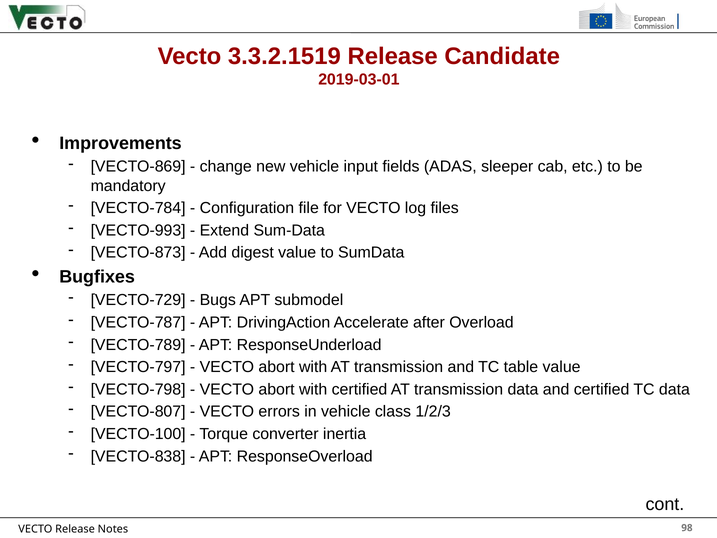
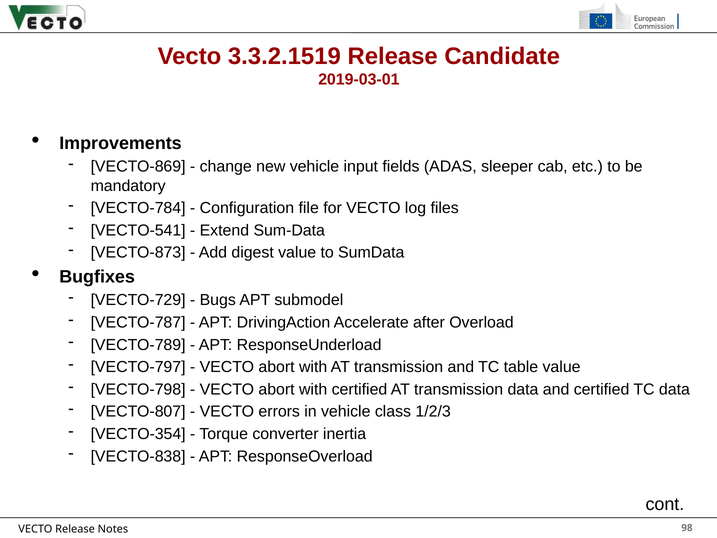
VECTO-993: VECTO-993 -> VECTO-541
VECTO-100: VECTO-100 -> VECTO-354
